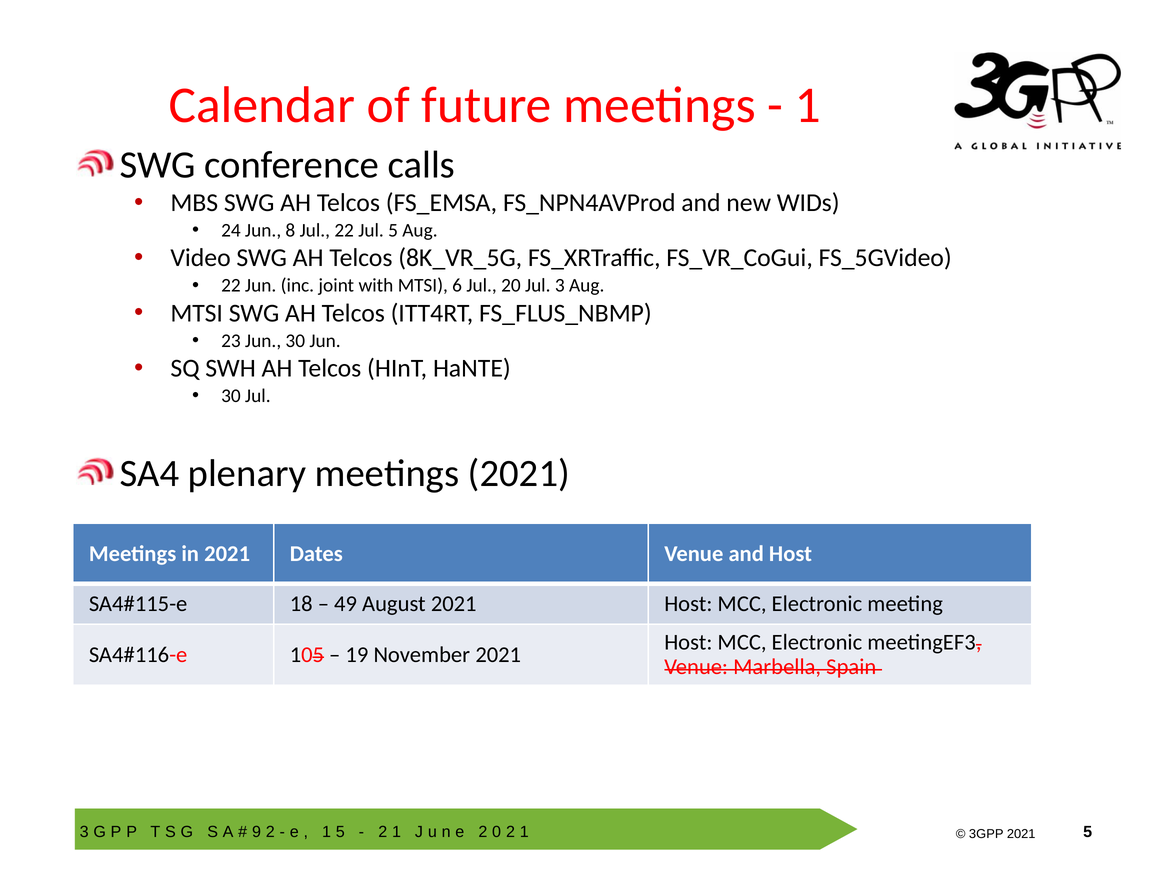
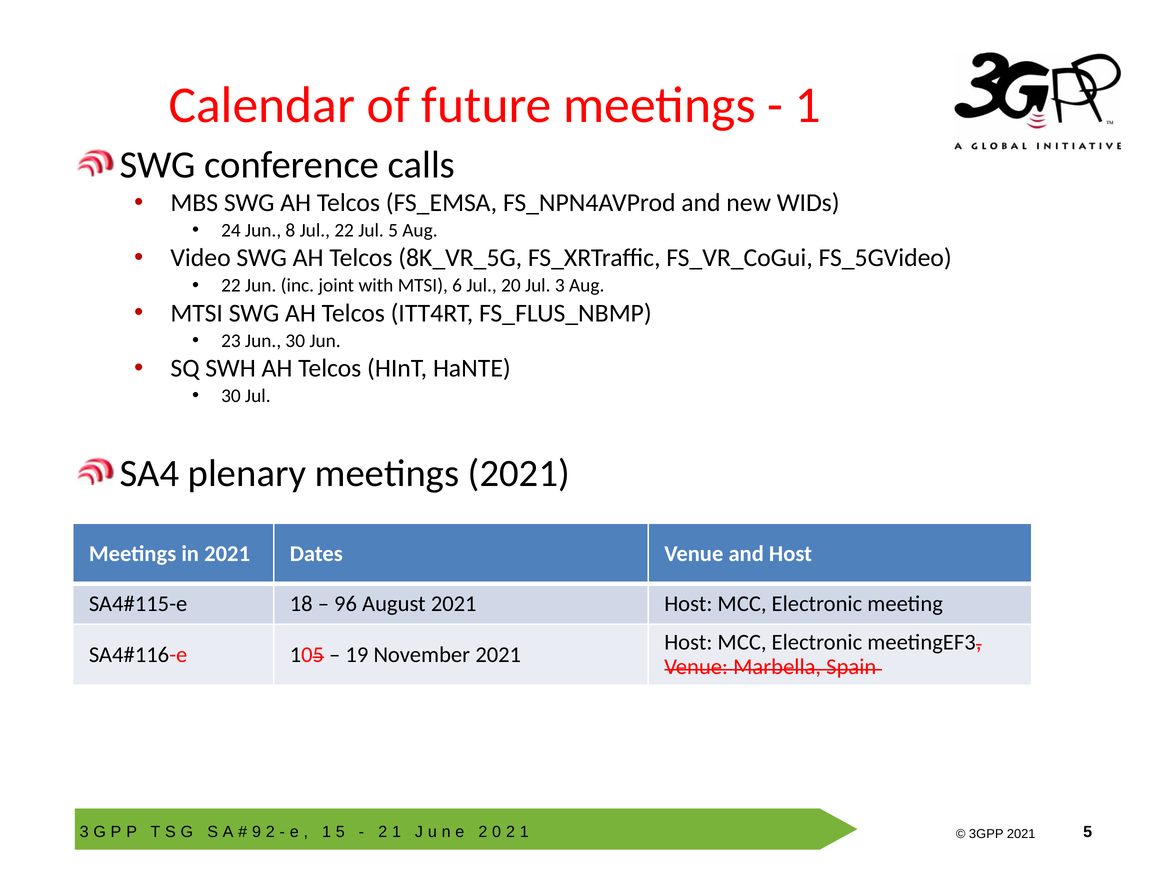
49: 49 -> 96
